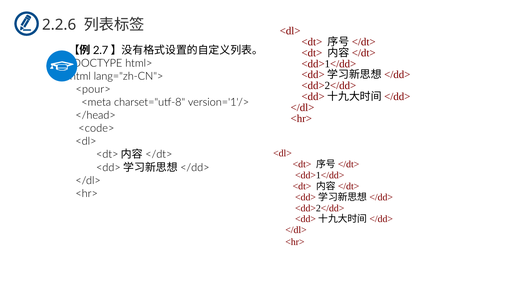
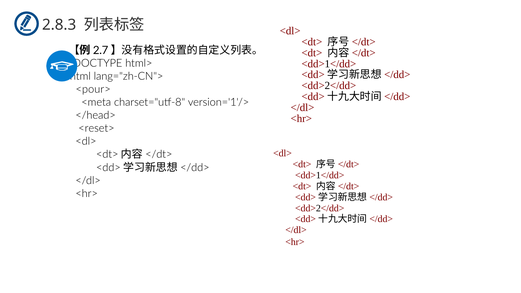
2.2.6: 2.2.6 -> 2.8.3
<code>: <code> -> <reset>
